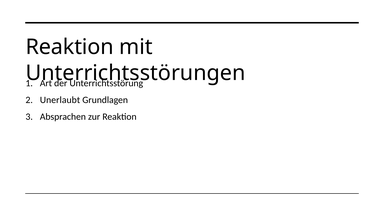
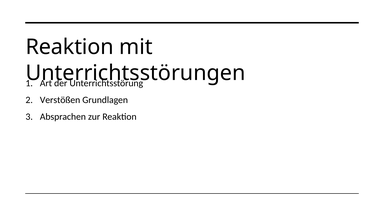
Unerlaubt: Unerlaubt -> Verstößen
